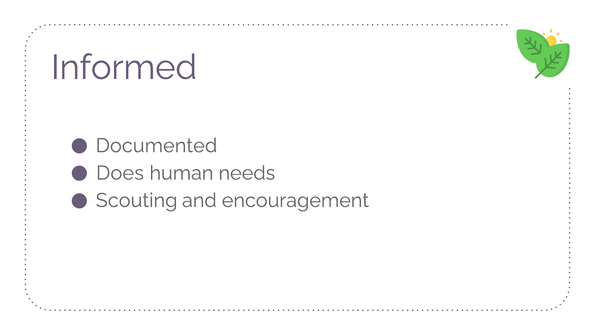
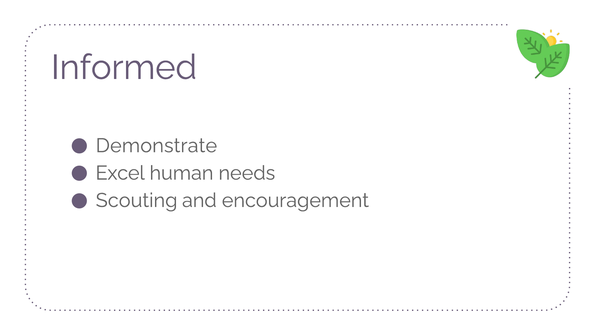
Documented: Documented -> Demonstrate
Does: Does -> Excel
